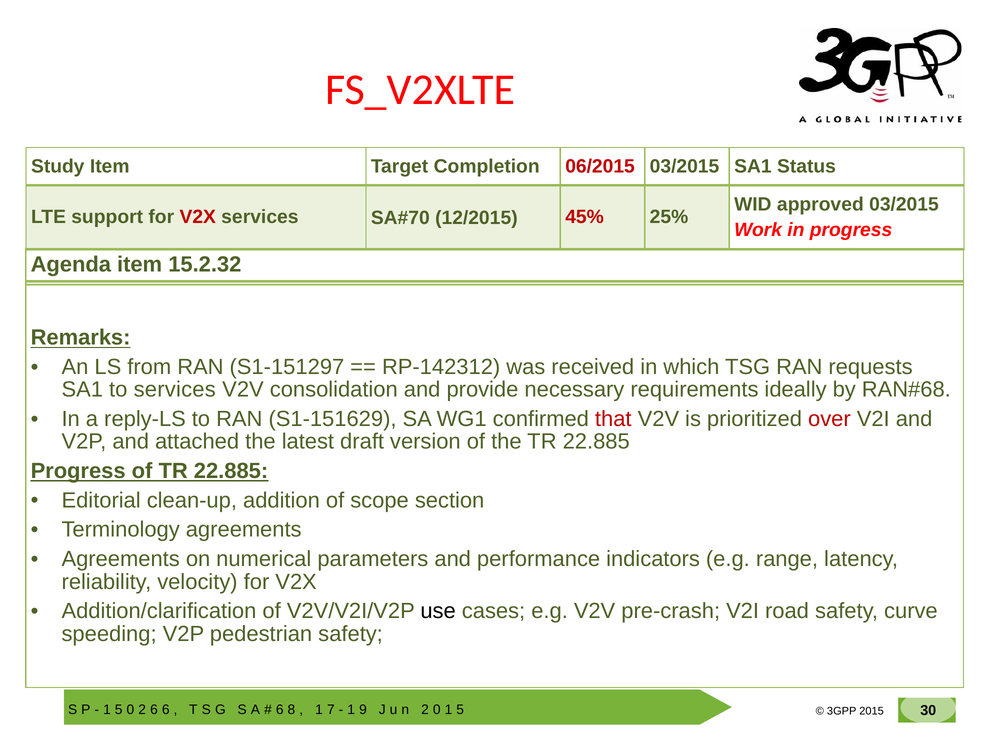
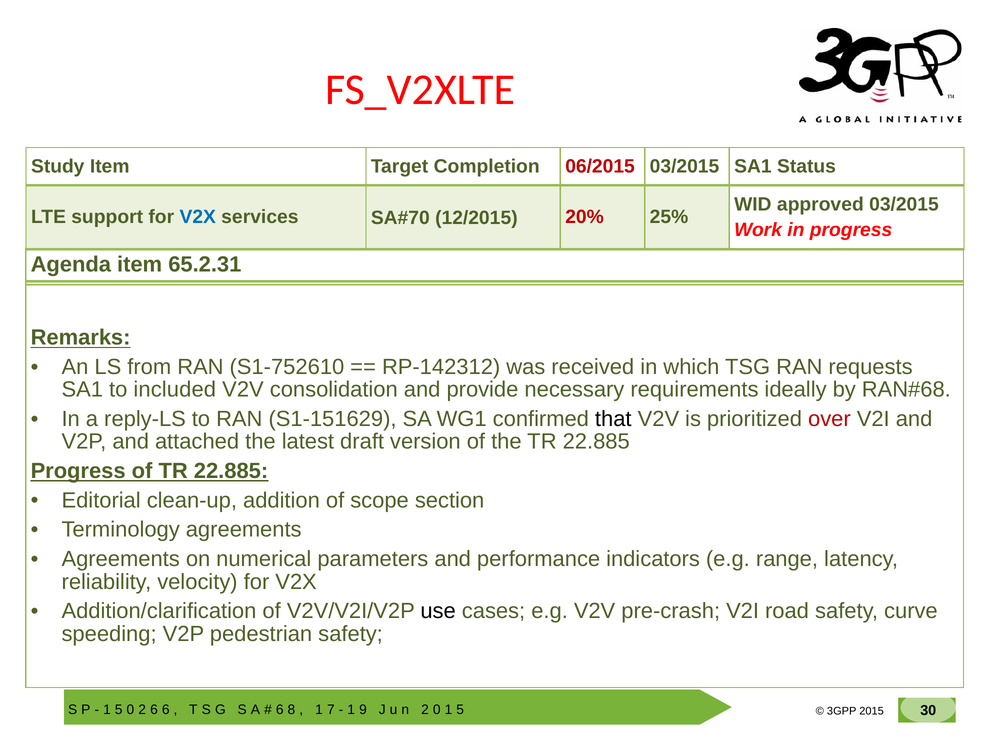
V2X at (198, 217) colour: red -> blue
45%: 45% -> 20%
15.2.32: 15.2.32 -> 65.2.31
S1-151297: S1-151297 -> S1-752610
to services: services -> included
that colour: red -> black
